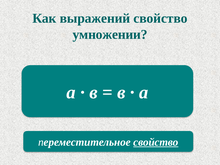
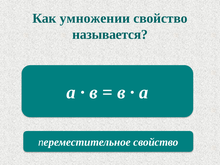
выражений: выражений -> умножении
умножении: умножении -> называется
свойство at (156, 142) underline: present -> none
